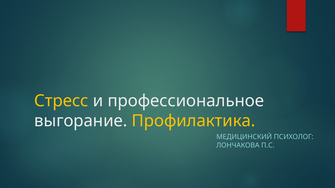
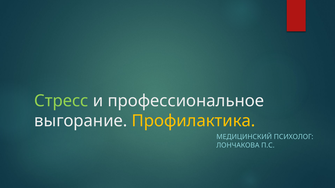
Стресс colour: yellow -> light green
